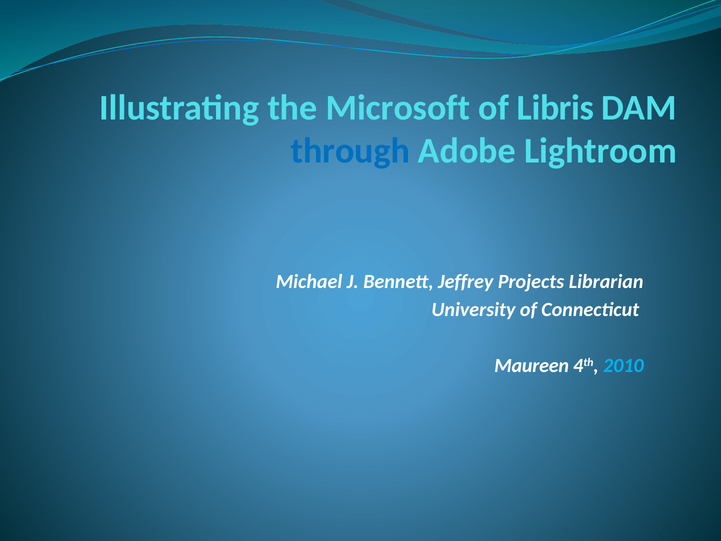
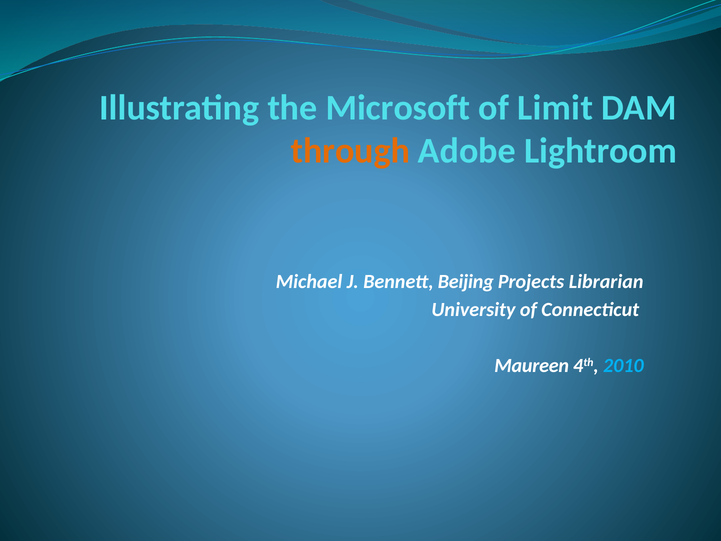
Libris: Libris -> Limit
through colour: blue -> orange
Jeffrey: Jeffrey -> Beijing
